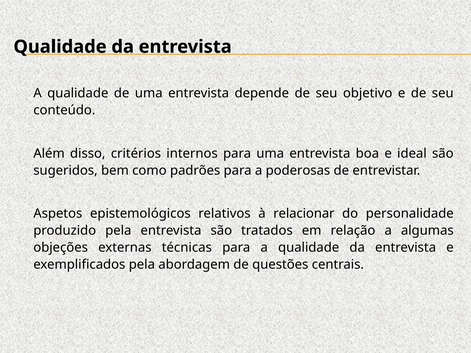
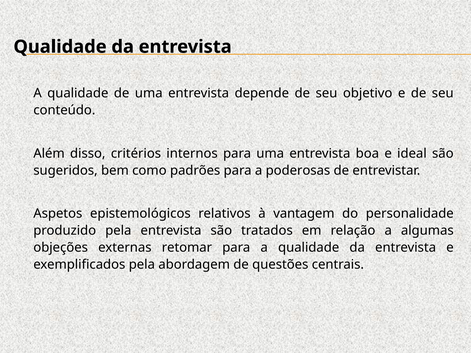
relacionar: relacionar -> vantagem
técnicas: técnicas -> retomar
